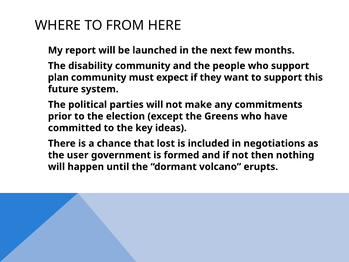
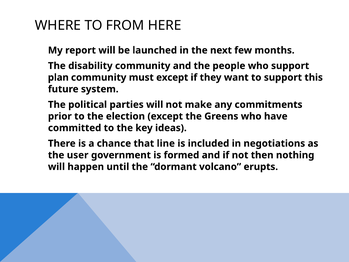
must expect: expect -> except
lost: lost -> line
